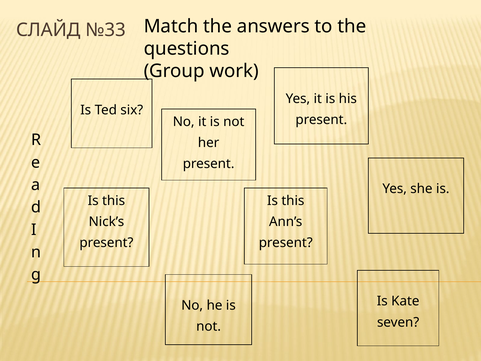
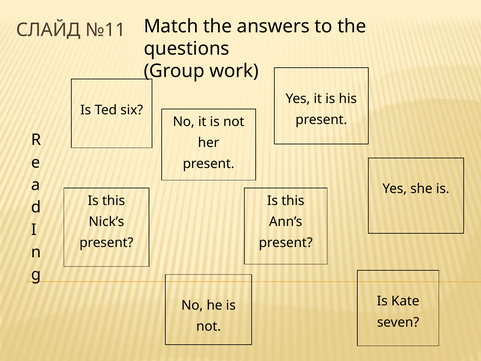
№33: №33 -> №11
